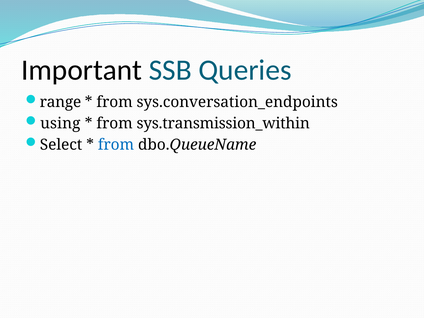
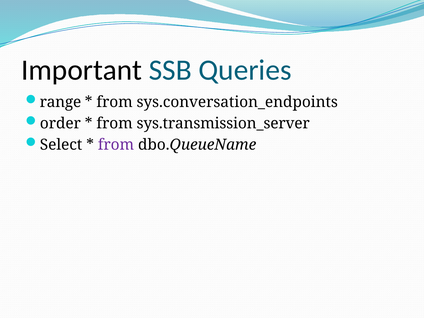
using: using -> order
sys.transmission_within: sys.transmission_within -> sys.transmission_server
from at (116, 145) colour: blue -> purple
